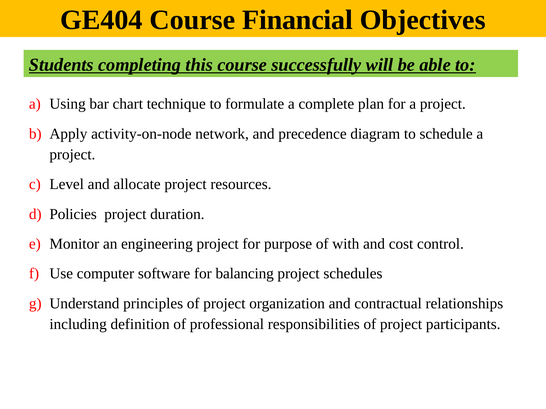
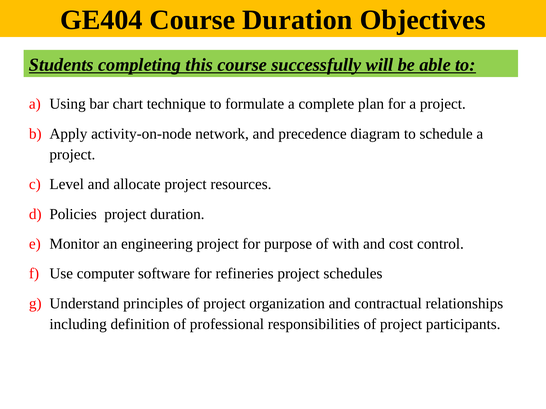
Course Financial: Financial -> Duration
balancing: balancing -> refineries
